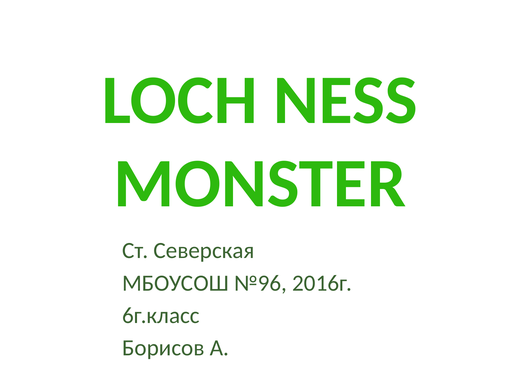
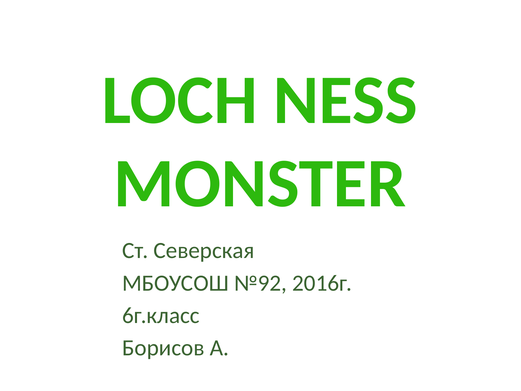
№96: №96 -> №92
